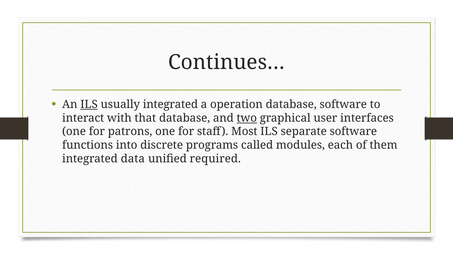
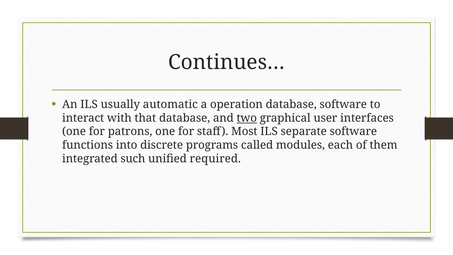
ILS at (89, 104) underline: present -> none
usually integrated: integrated -> automatic
data: data -> such
